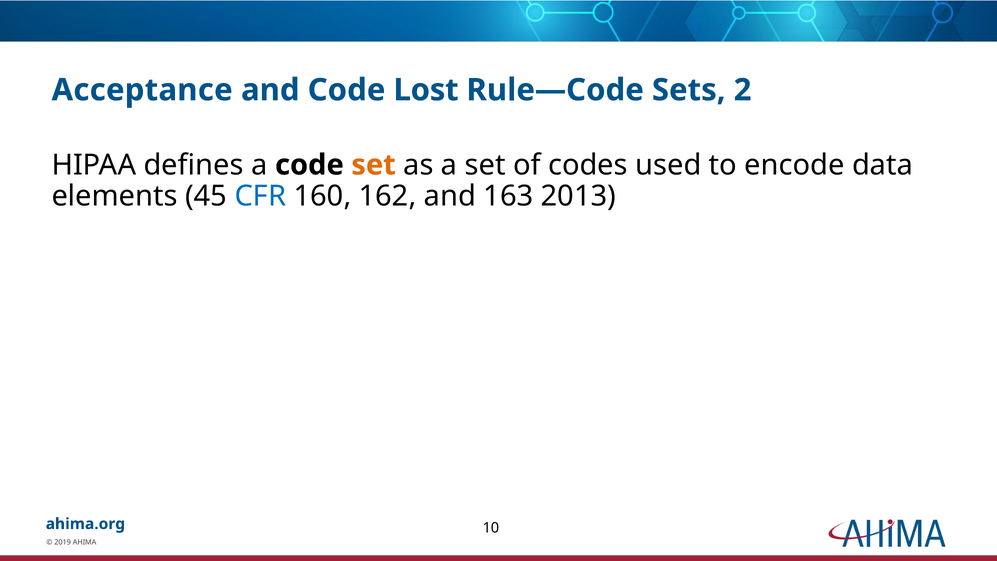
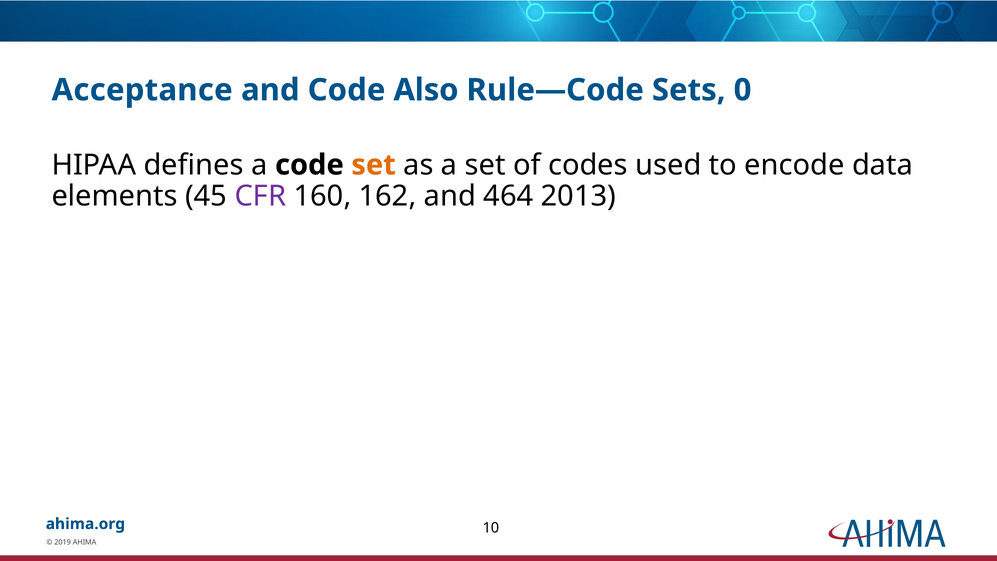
Lost: Lost -> Also
2: 2 -> 0
CFR colour: blue -> purple
163: 163 -> 464
